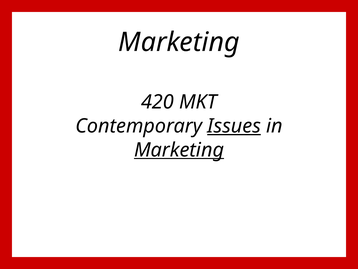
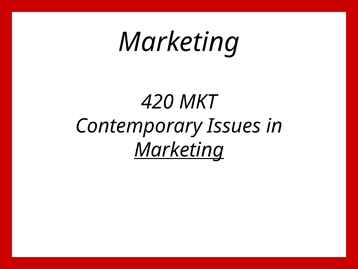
Issues underline: present -> none
